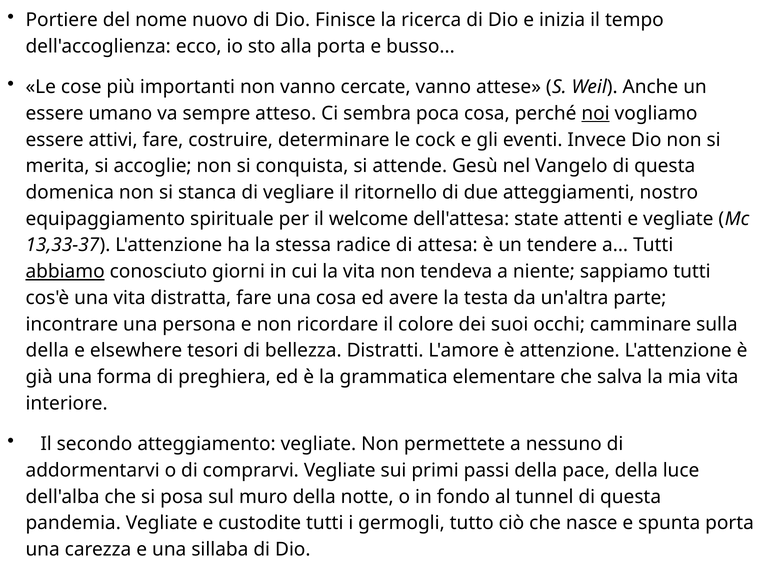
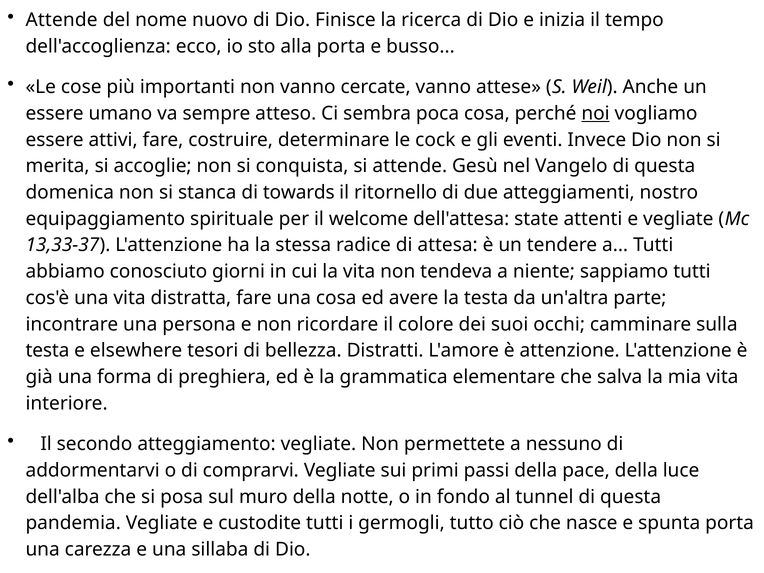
Portiere at (62, 20): Portiere -> Attende
vegliare: vegliare -> towards
abbiamo underline: present -> none
della at (47, 351): della -> testa
